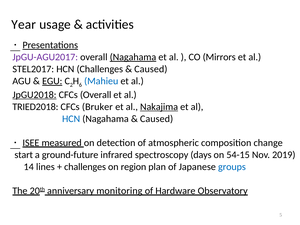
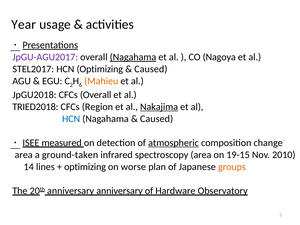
Mirrors: Mirrors -> Nagoya
HCN Challenges: Challenges -> Optimizing
EGU underline: present -> none
Mahieu colour: blue -> orange
JpGU2018 underline: present -> none
Bruker: Bruker -> Region
atmospheric underline: none -> present
start at (24, 155): start -> area
ground-future: ground-future -> ground-taken
spectroscopy days: days -> area
54-15: 54-15 -> 19-15
2019: 2019 -> 2010
challenges at (85, 167): challenges -> optimizing
region: region -> worse
groups colour: blue -> orange
anniversary monitoring: monitoring -> anniversary
